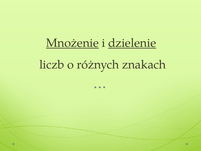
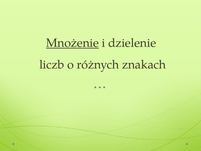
dzielenie underline: present -> none
